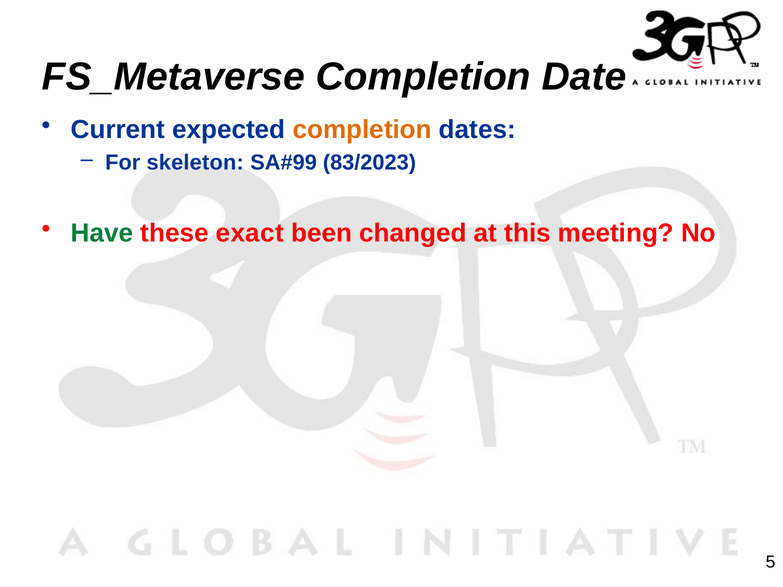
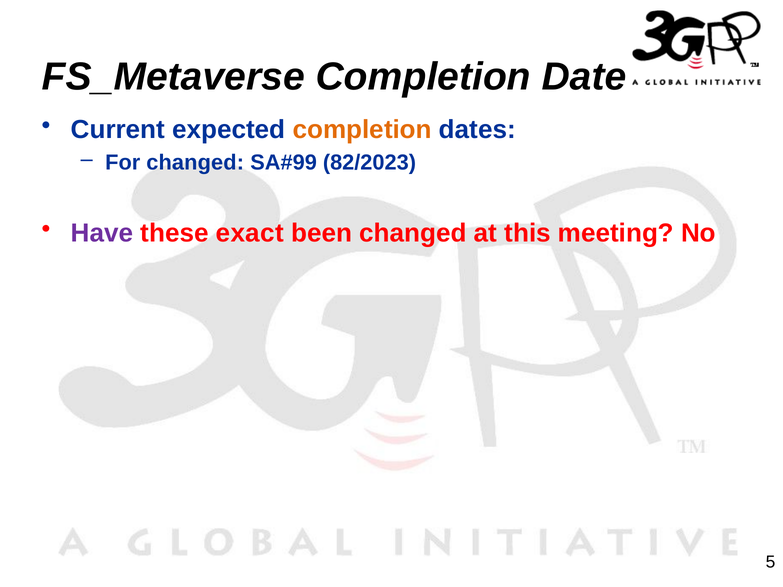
For skeleton: skeleton -> changed
83/2023: 83/2023 -> 82/2023
Have colour: green -> purple
